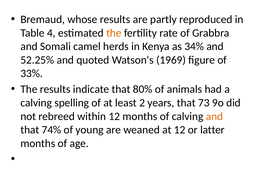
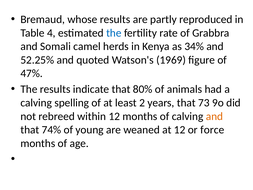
the at (114, 33) colour: orange -> blue
33%: 33% -> 47%
latter: latter -> force
